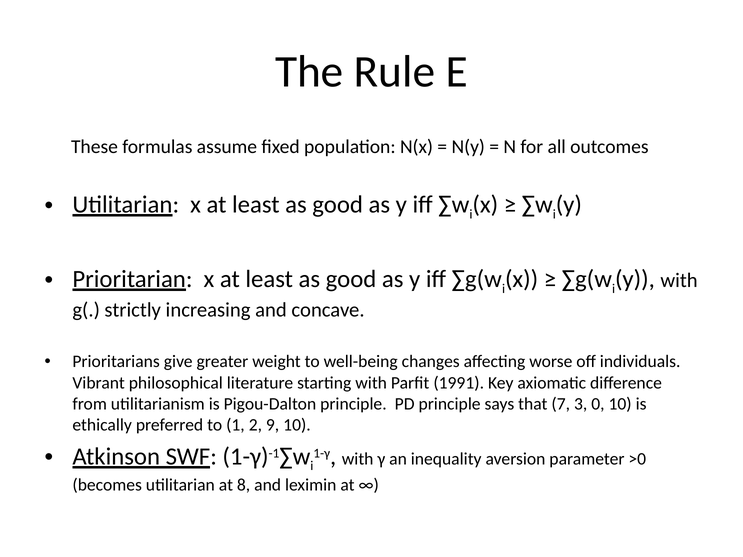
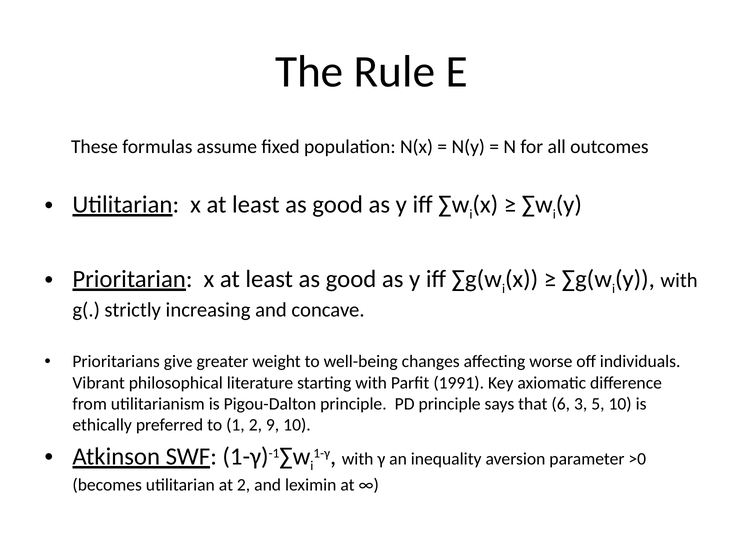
7: 7 -> 6
0: 0 -> 5
at 8: 8 -> 2
